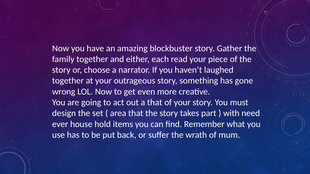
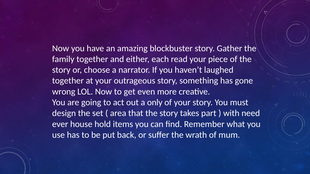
a that: that -> only
